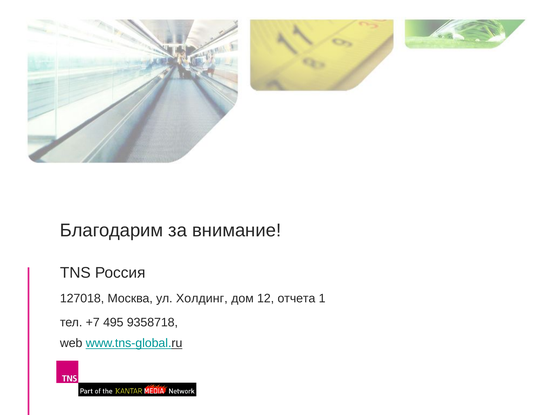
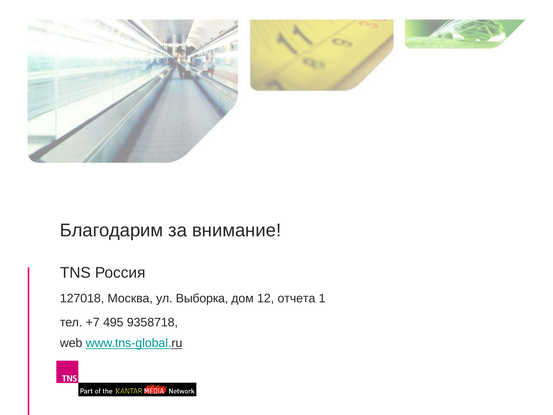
Холдинг: Холдинг -> Выборка
